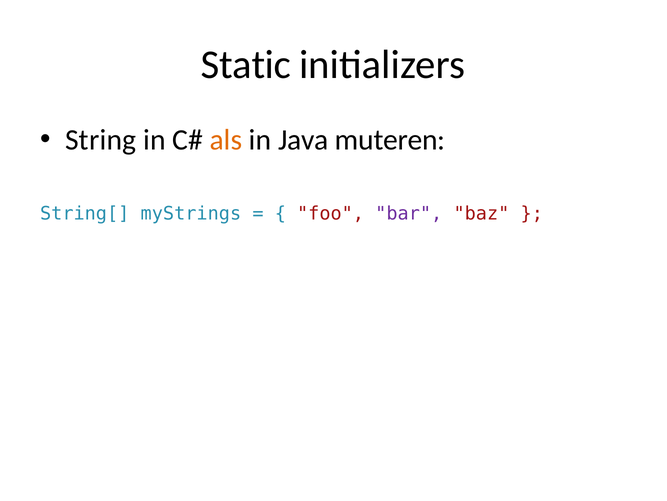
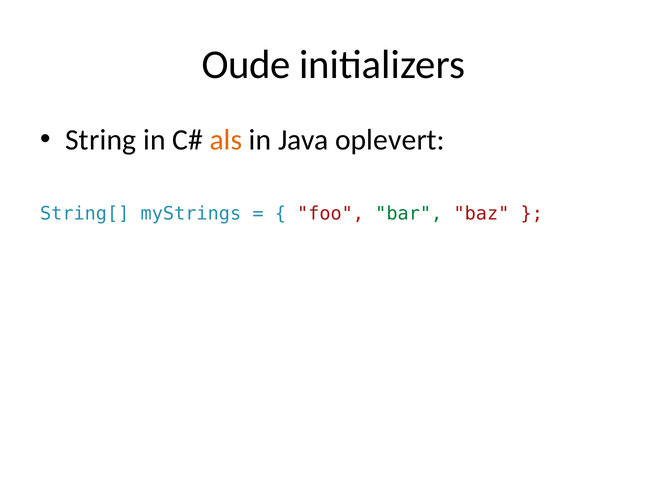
Static: Static -> Oude
muteren: muteren -> oplevert
bar colour: purple -> green
